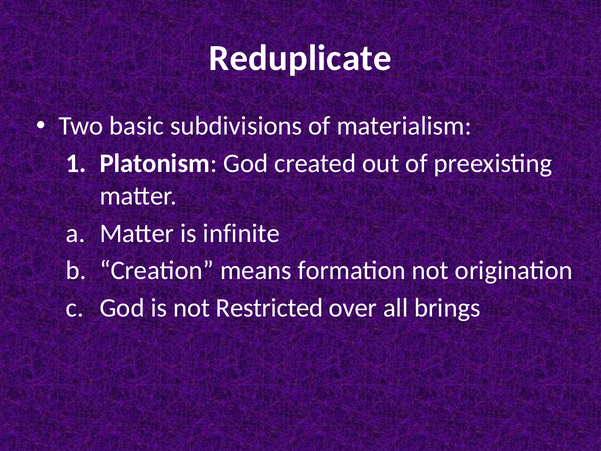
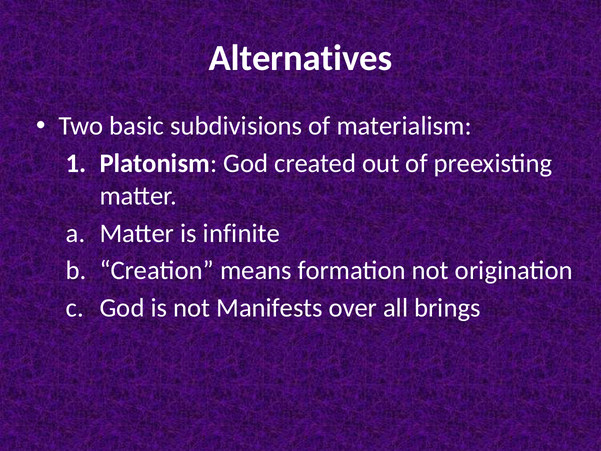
Reduplicate: Reduplicate -> Alternatives
Restricted: Restricted -> Manifests
